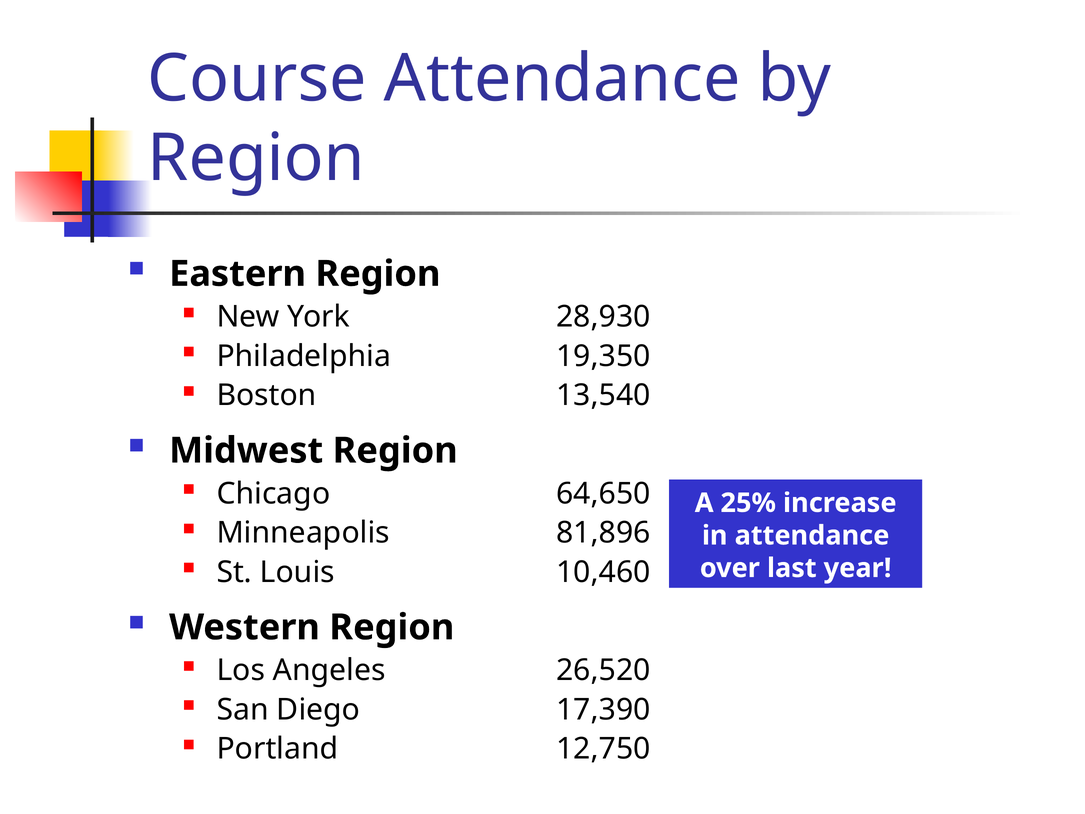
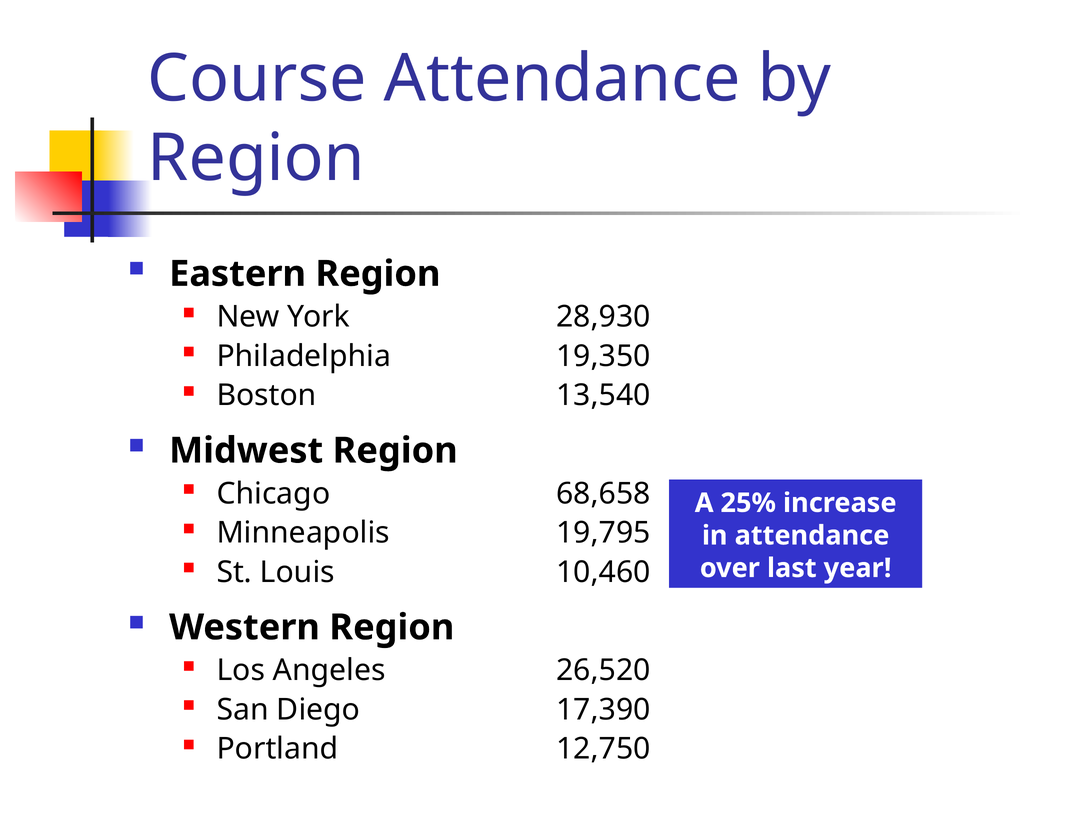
64,650: 64,650 -> 68,658
81,896: 81,896 -> 19,795
